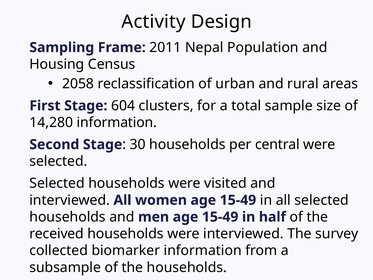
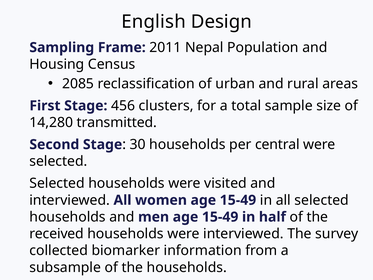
Activity: Activity -> English
2058: 2058 -> 2085
604: 604 -> 456
14,280 information: information -> transmitted
